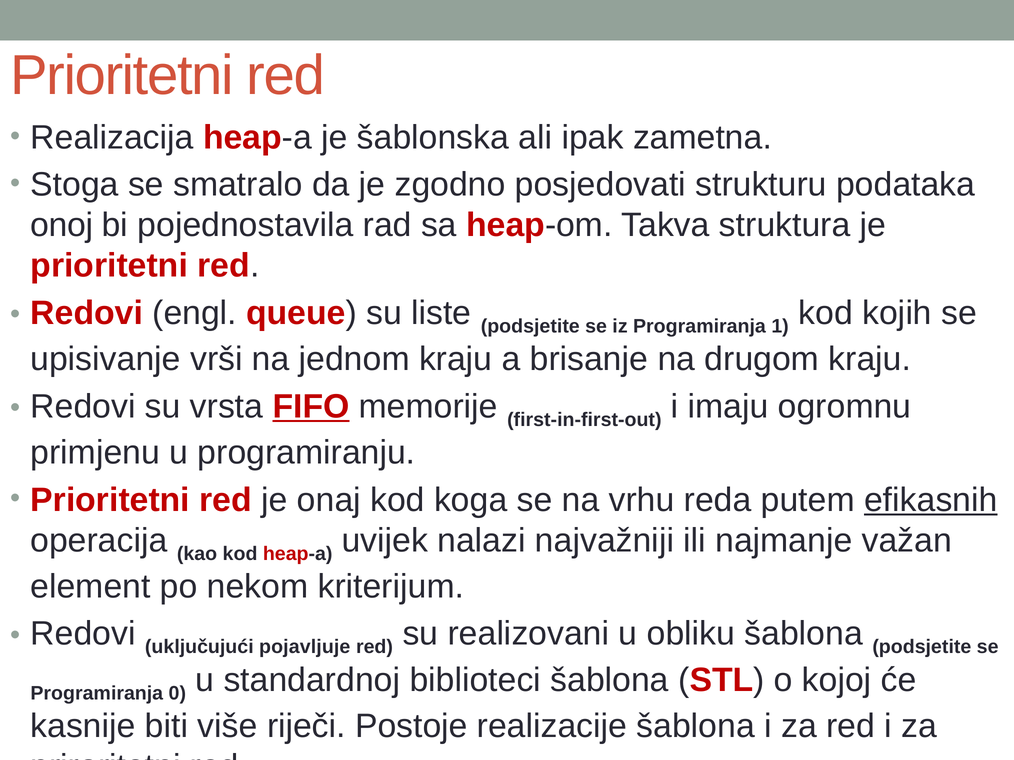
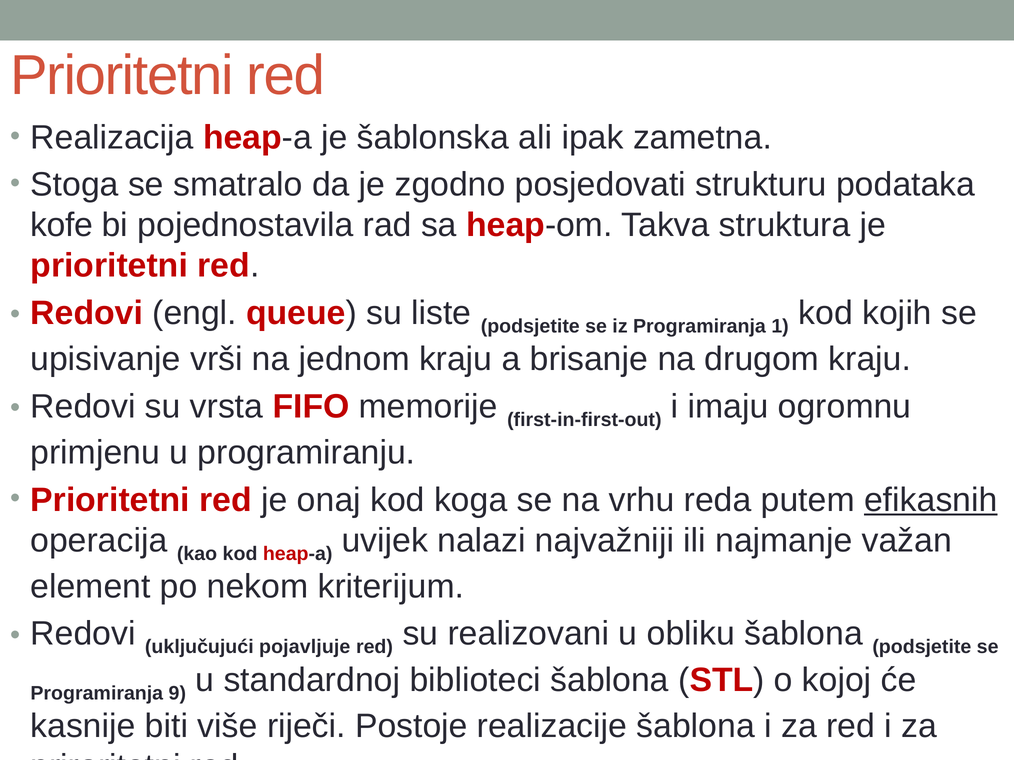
onoj: onoj -> kofe
FIFO underline: present -> none
0: 0 -> 9
